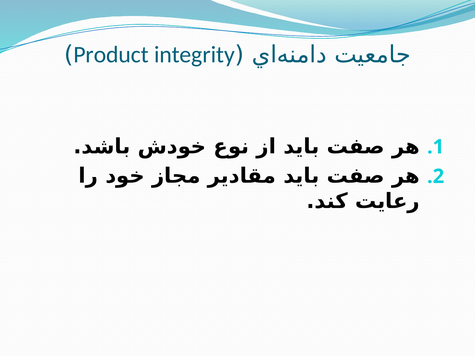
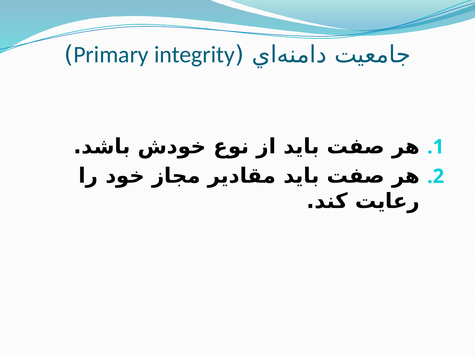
Product: Product -> Primary
